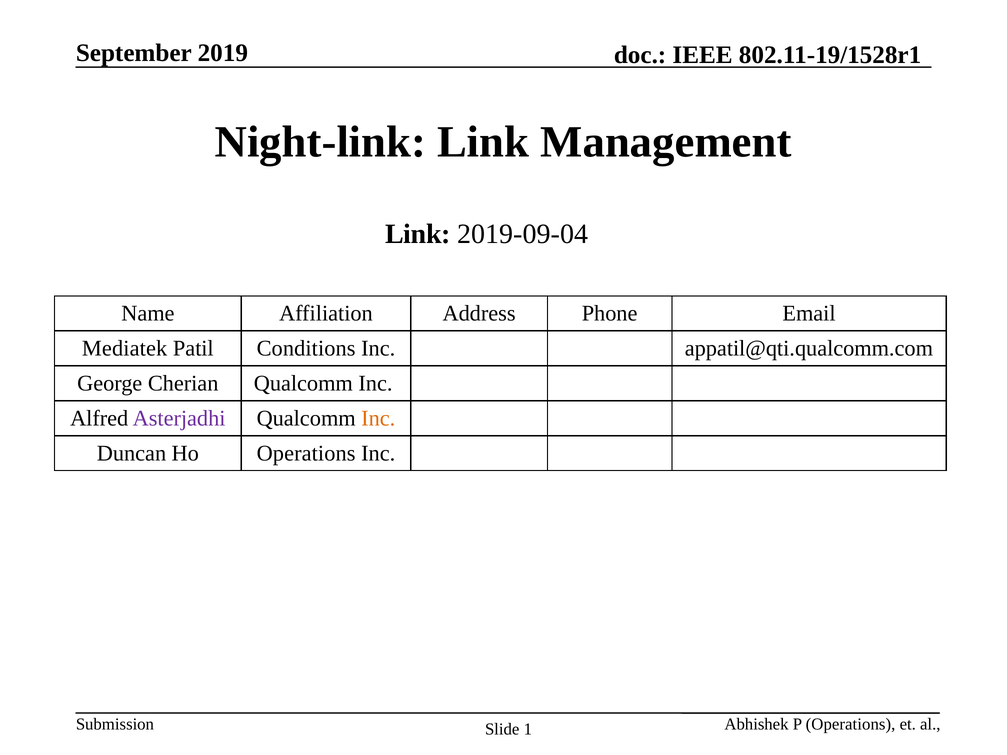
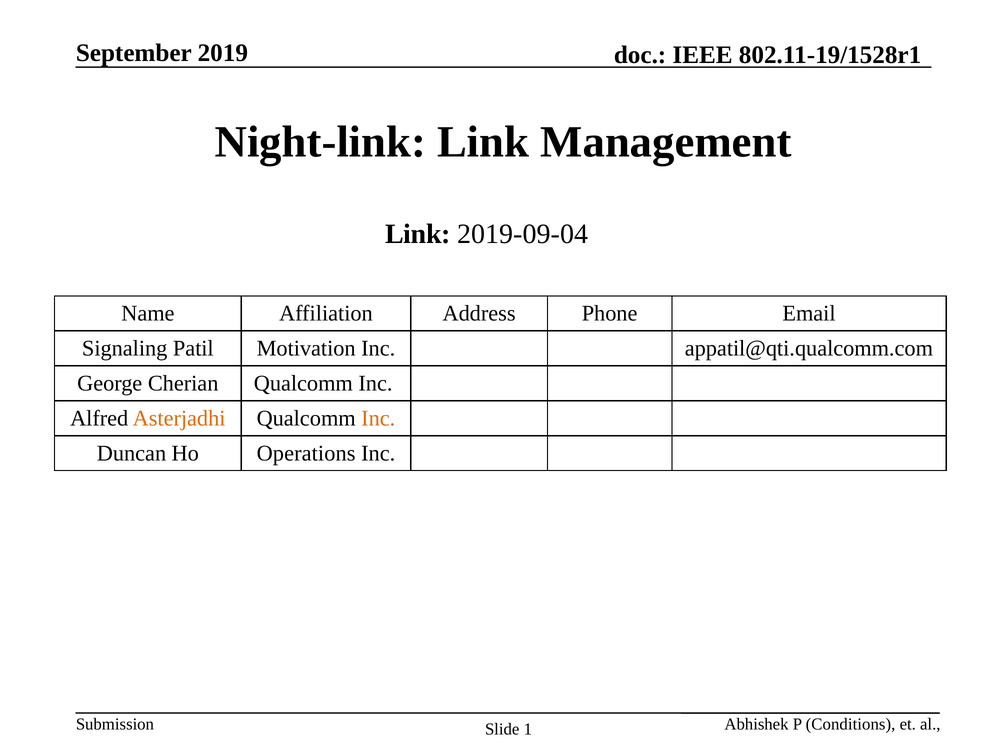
Mediatek: Mediatek -> Signaling
Conditions: Conditions -> Motivation
Asterjadhi colour: purple -> orange
P Operations: Operations -> Conditions
